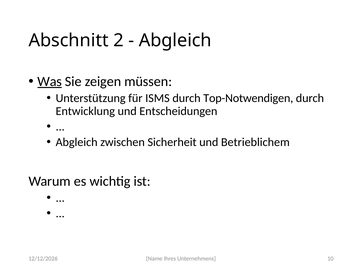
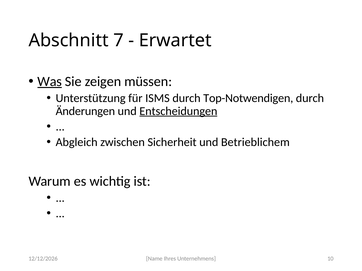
2: 2 -> 7
Abgleich at (175, 41): Abgleich -> Erwartet
Entwicklung: Entwicklung -> Änderungen
Entscheidungen underline: none -> present
